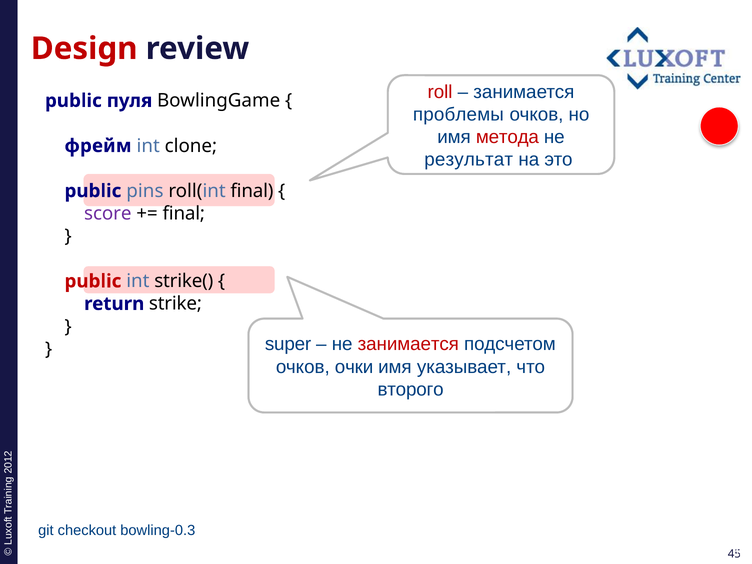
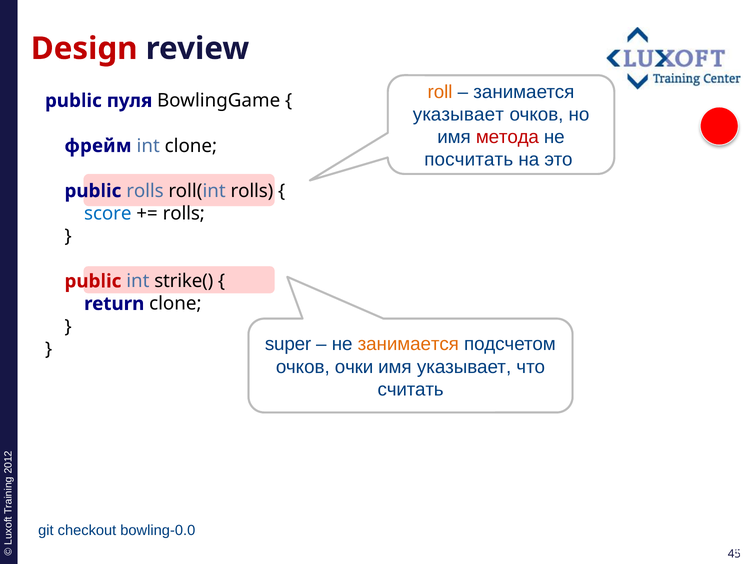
roll colour: red -> orange
проблемы at (458, 115): проблемы -> указывает
результат: результат -> посчитать
public pins: pins -> rolls
roll(int final: final -> rolls
score colour: purple -> blue
final at (184, 214): final -> rolls
return strike: strike -> clone
занимается at (408, 344) colour: red -> orange
второго: второго -> считать
bowling-0.3: bowling-0.3 -> bowling-0.0
